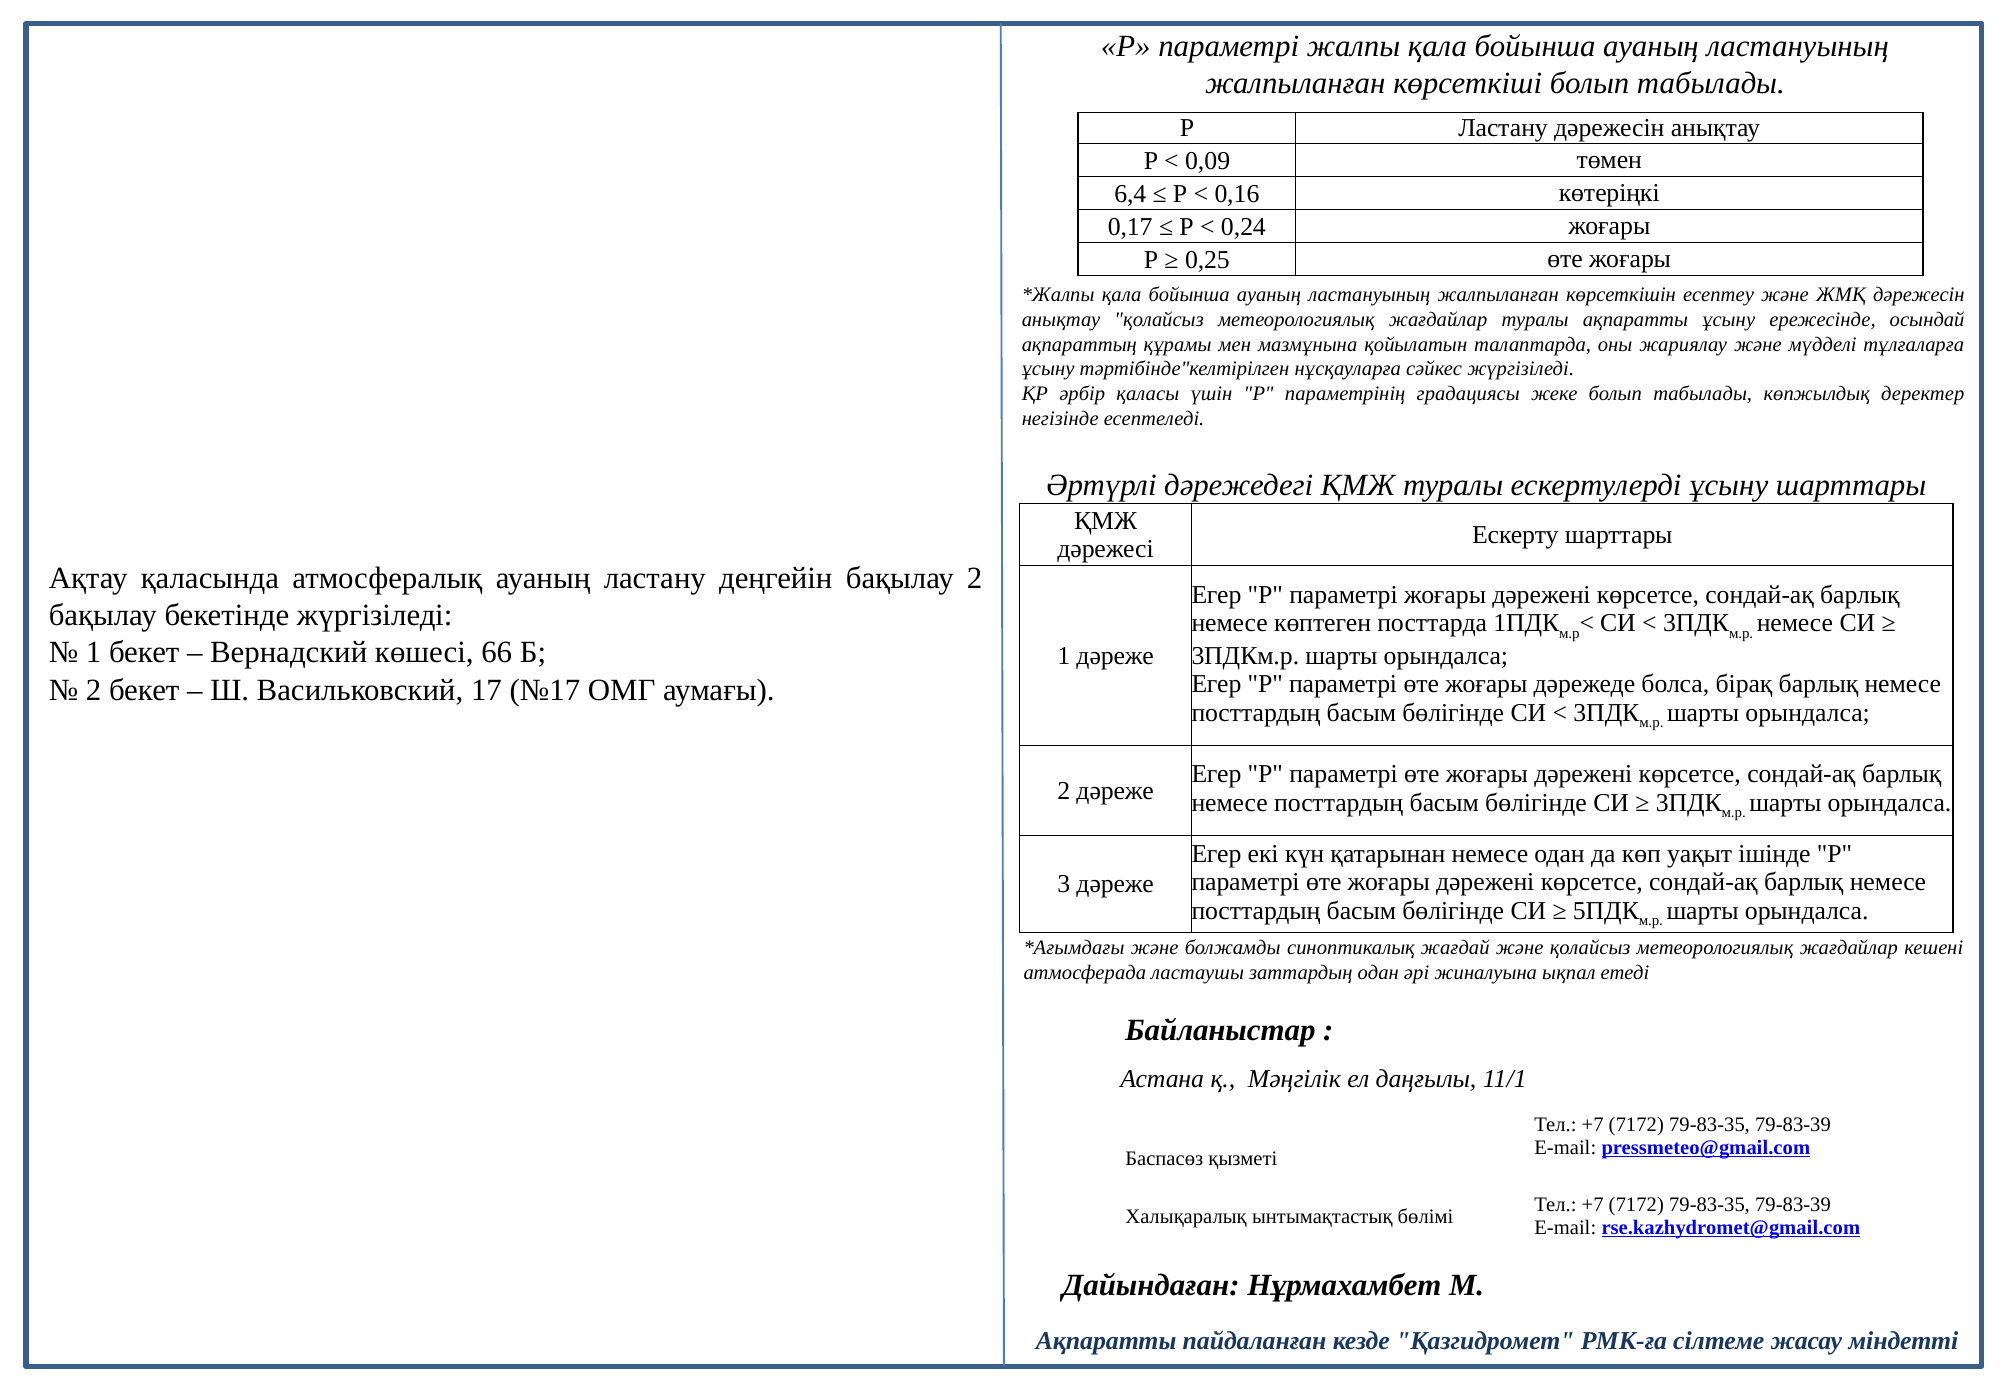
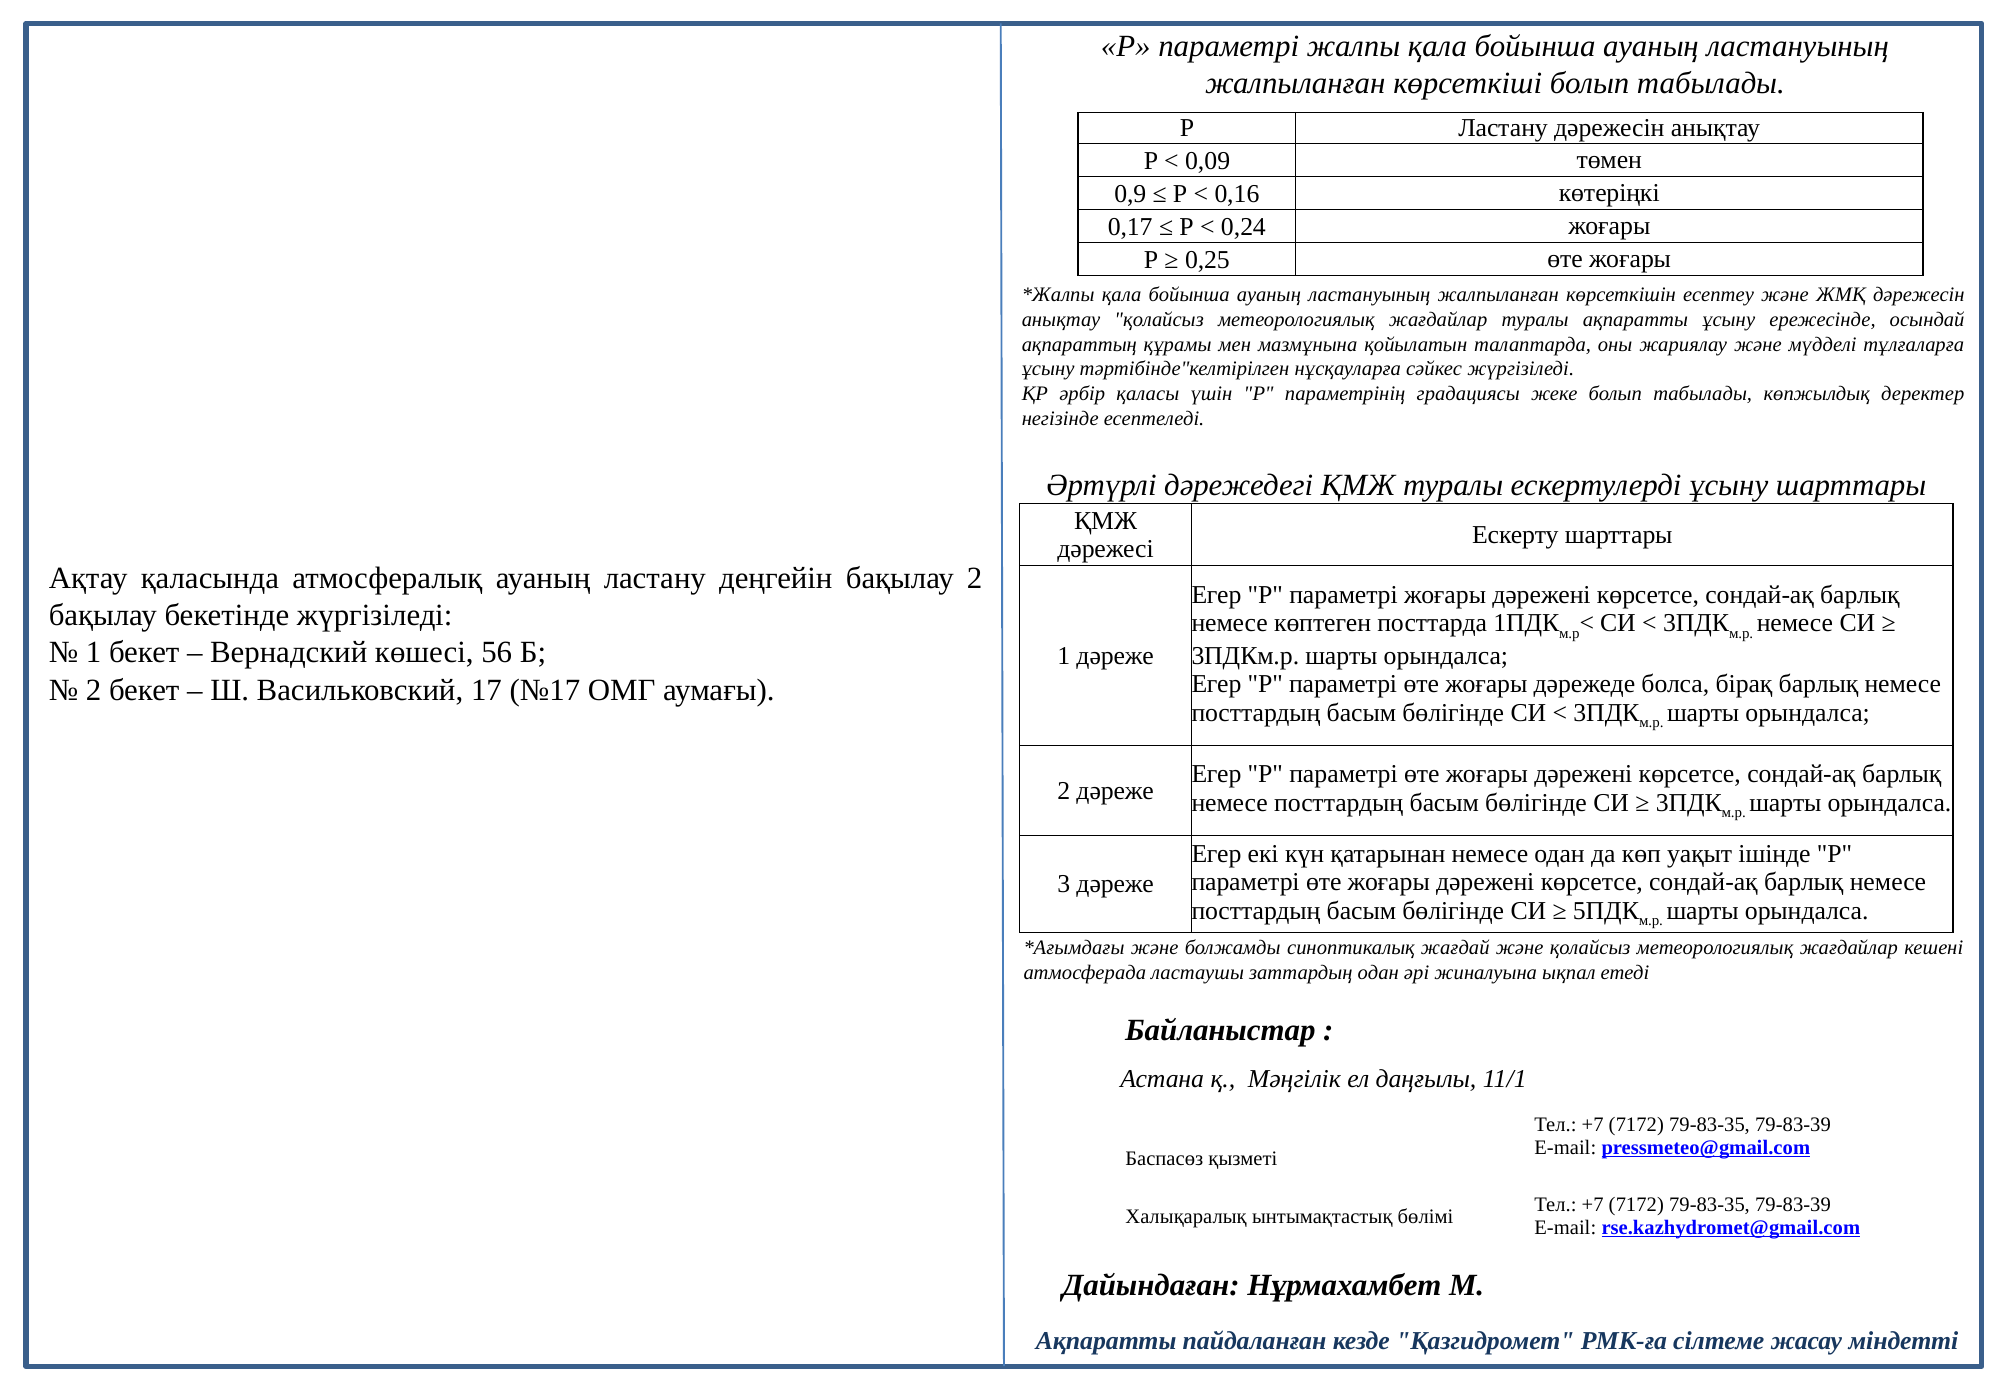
6,4: 6,4 -> 0,9
66: 66 -> 56
